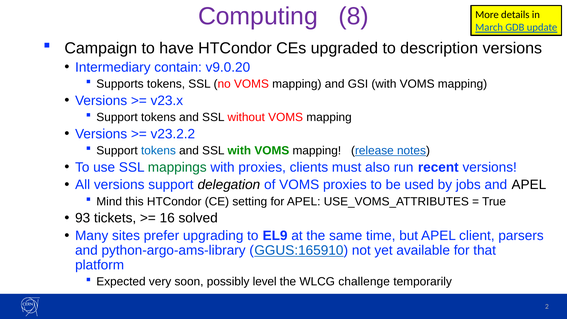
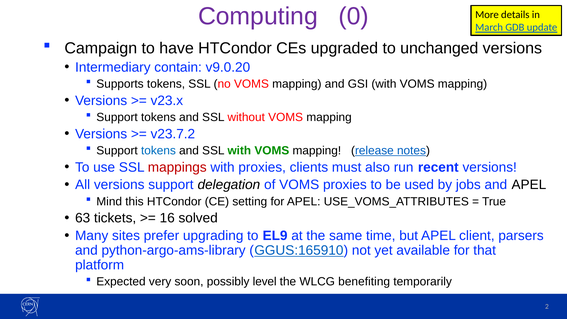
8: 8 -> 0
description: description -> unchanged
v23.2.2: v23.2.2 -> v23.7.2
mappings colour: green -> red
93: 93 -> 63
challenge: challenge -> benefiting
